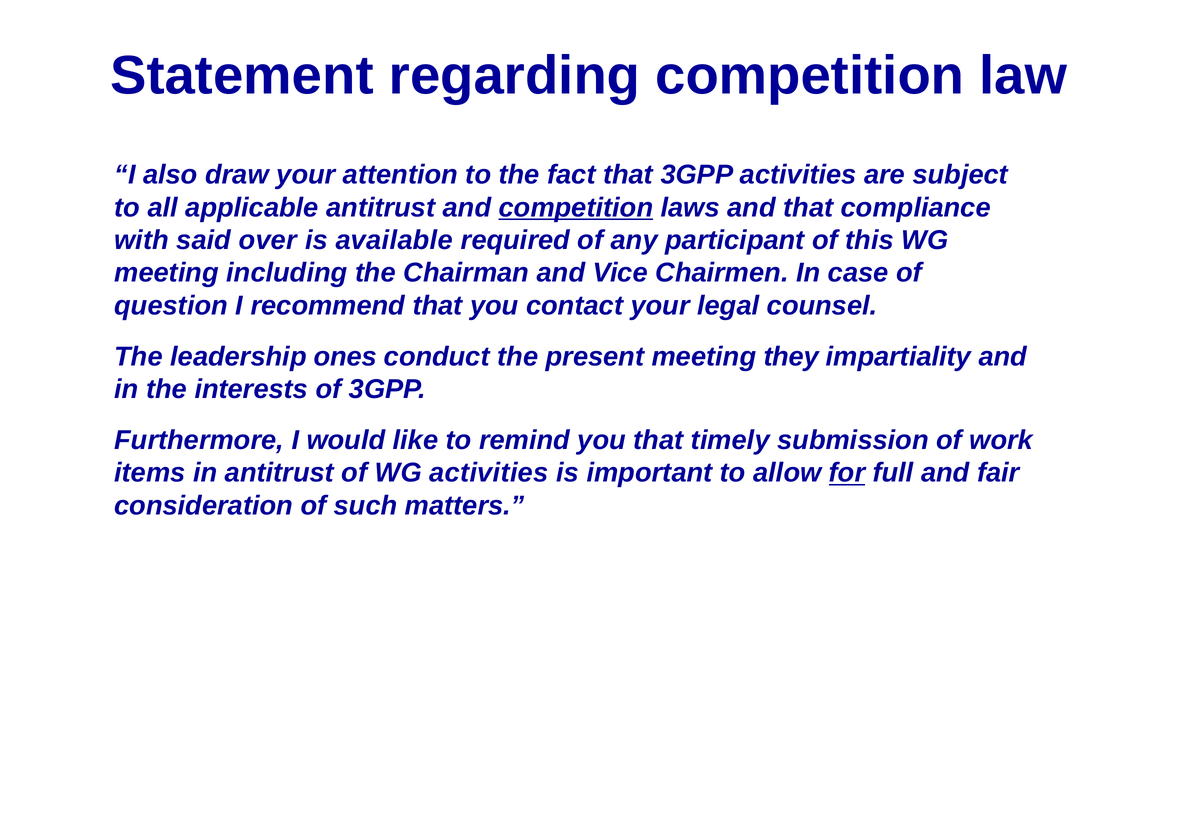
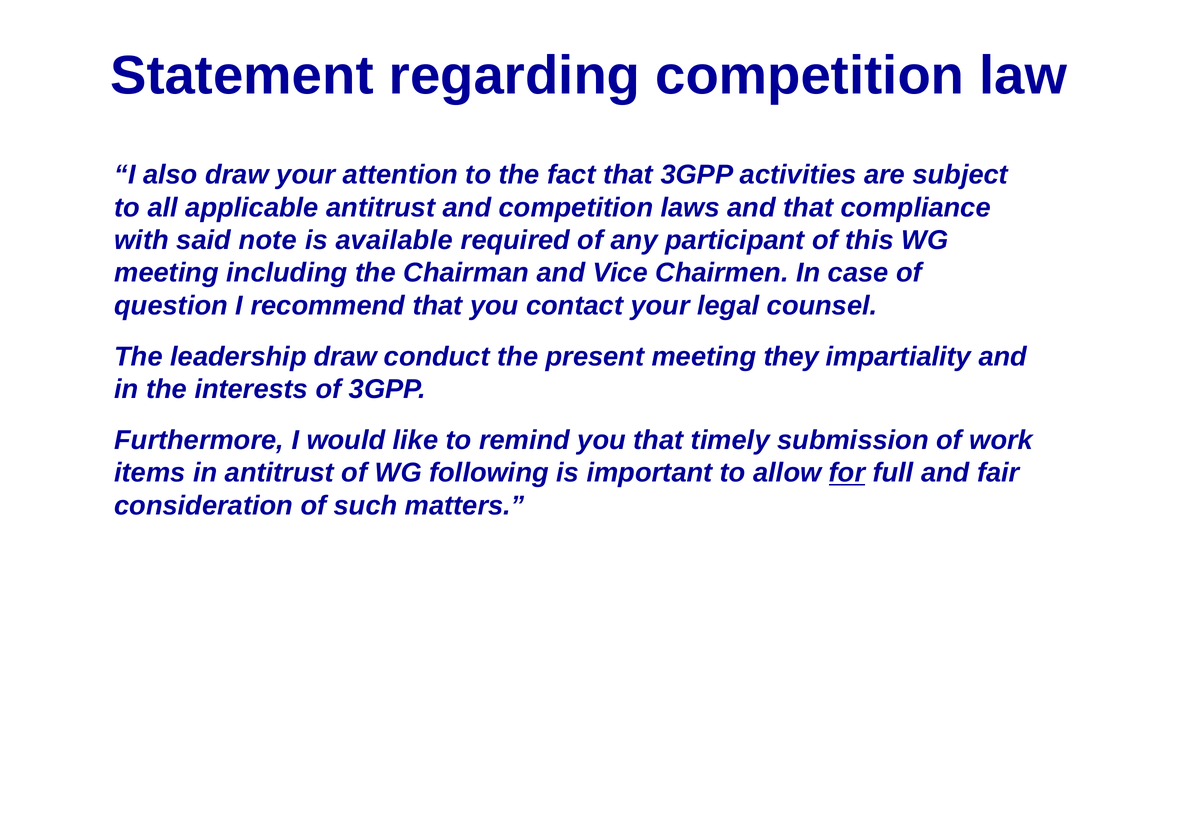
competition at (576, 208) underline: present -> none
over: over -> note
leadership ones: ones -> draw
WG activities: activities -> following
